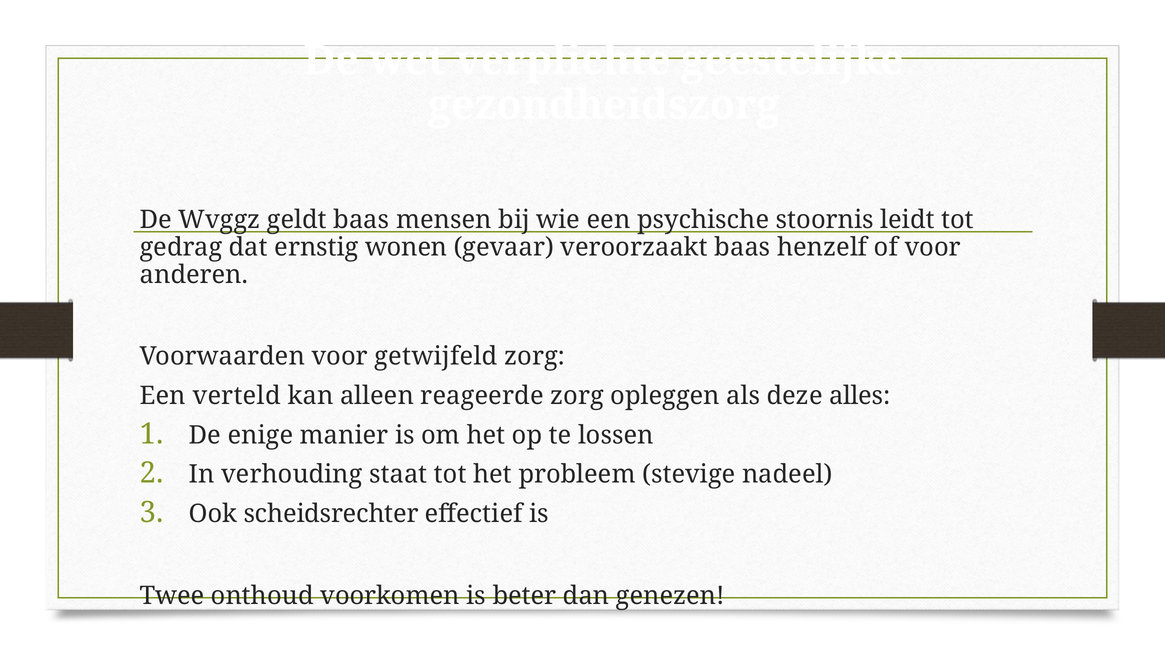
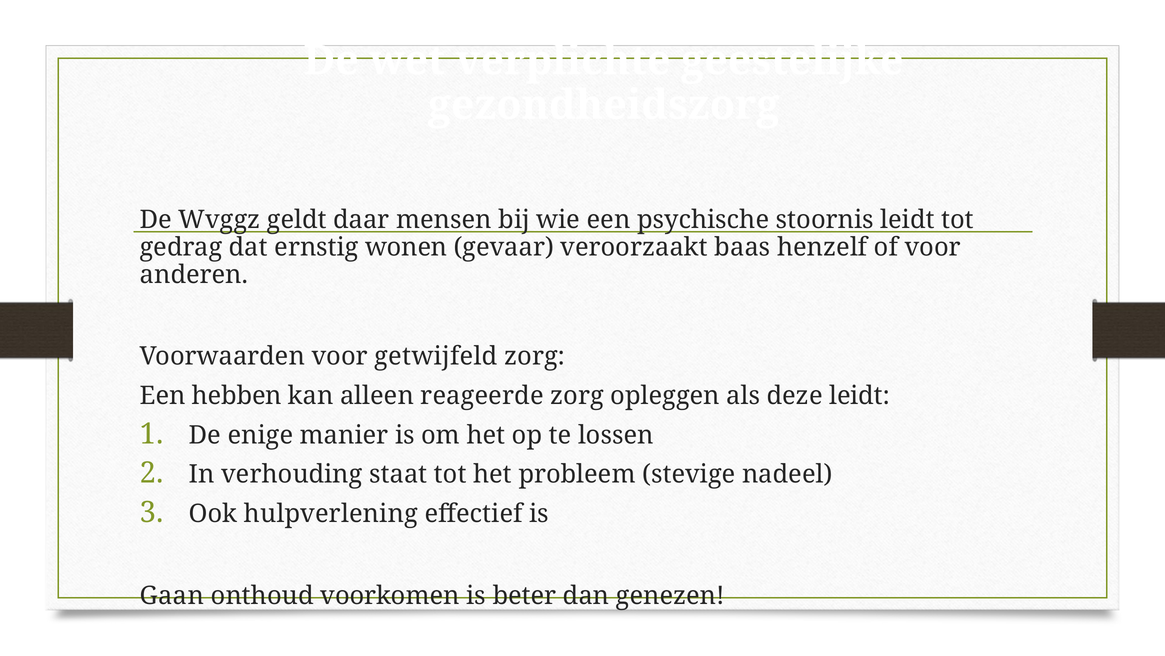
geldt baas: baas -> daar
verteld: verteld -> hebben
deze alles: alles -> leidt
scheidsrechter: scheidsrechter -> hulpverlening
Twee: Twee -> Gaan
